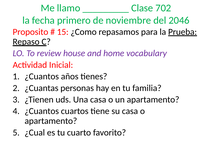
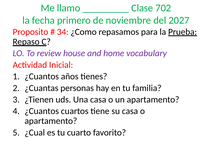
2046: 2046 -> 2027
15: 15 -> 34
